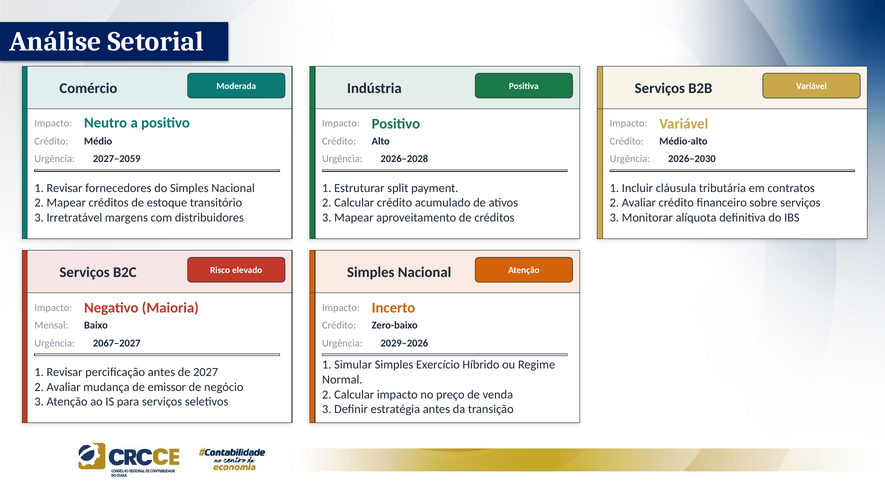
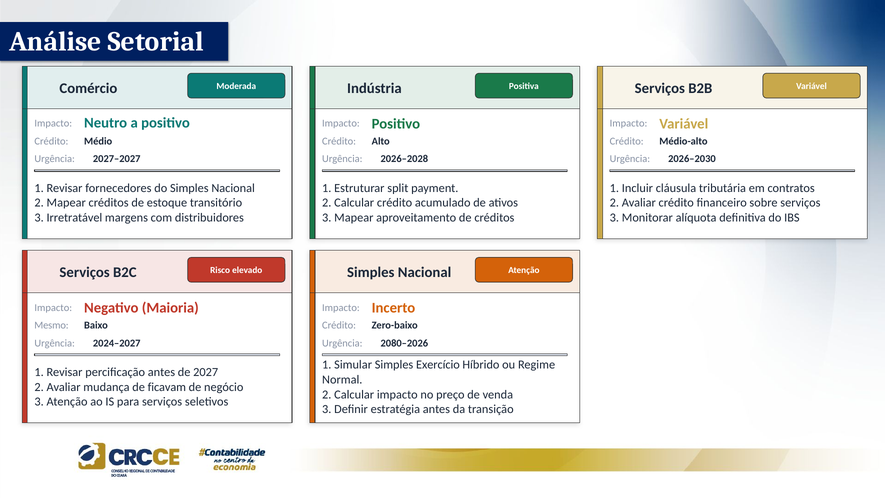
2027–2059: 2027–2059 -> 2027–2027
Mensal: Mensal -> Mesmo
2067–2027: 2067–2027 -> 2024–2027
2029–2026: 2029–2026 -> 2080–2026
emissor: emissor -> ficavam
